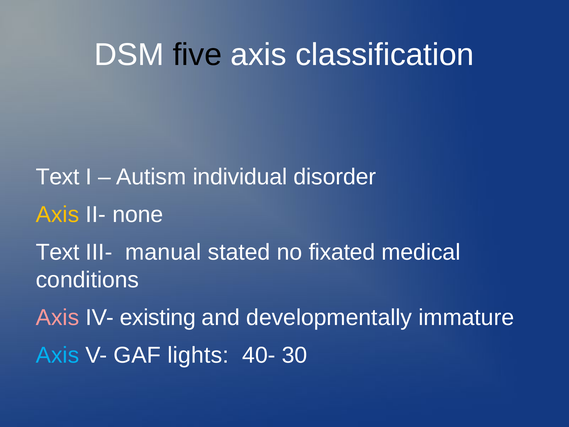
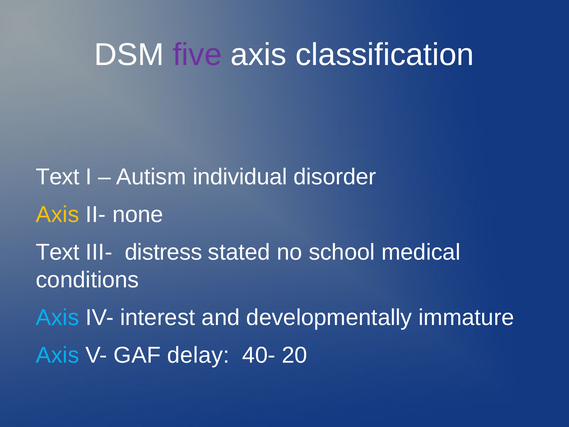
five colour: black -> purple
manual: manual -> distress
fixated: fixated -> school
Axis at (58, 317) colour: pink -> light blue
existing: existing -> interest
lights: lights -> delay
30: 30 -> 20
